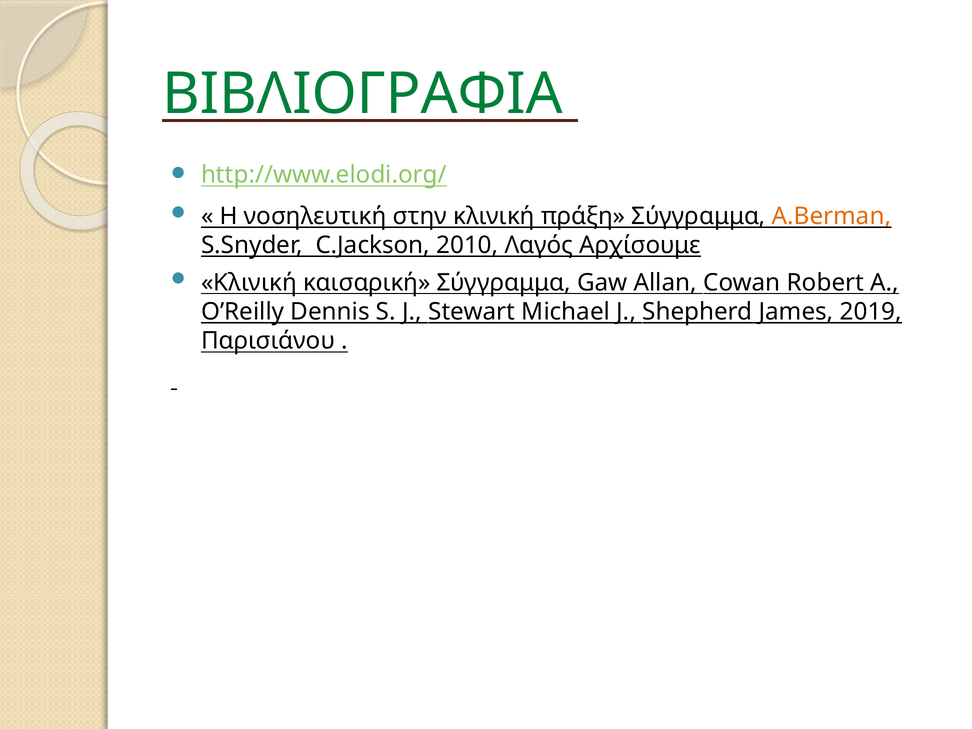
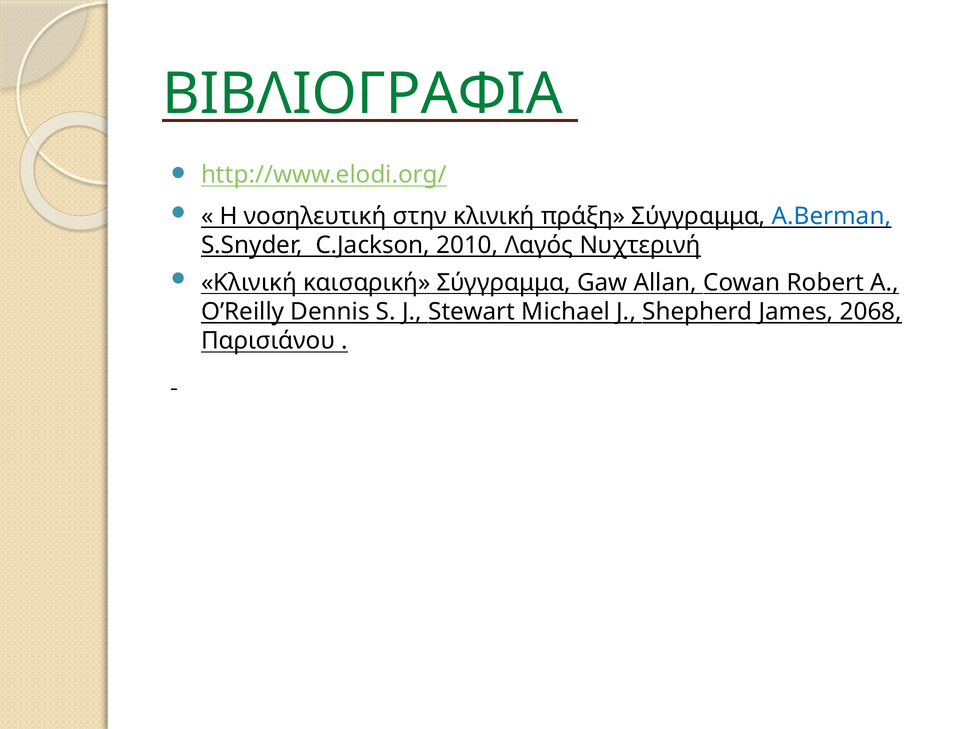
Α.Berman colour: orange -> blue
Αρχίσουμε: Αρχίσουμε -> Νυχτερινή
2019: 2019 -> 2068
